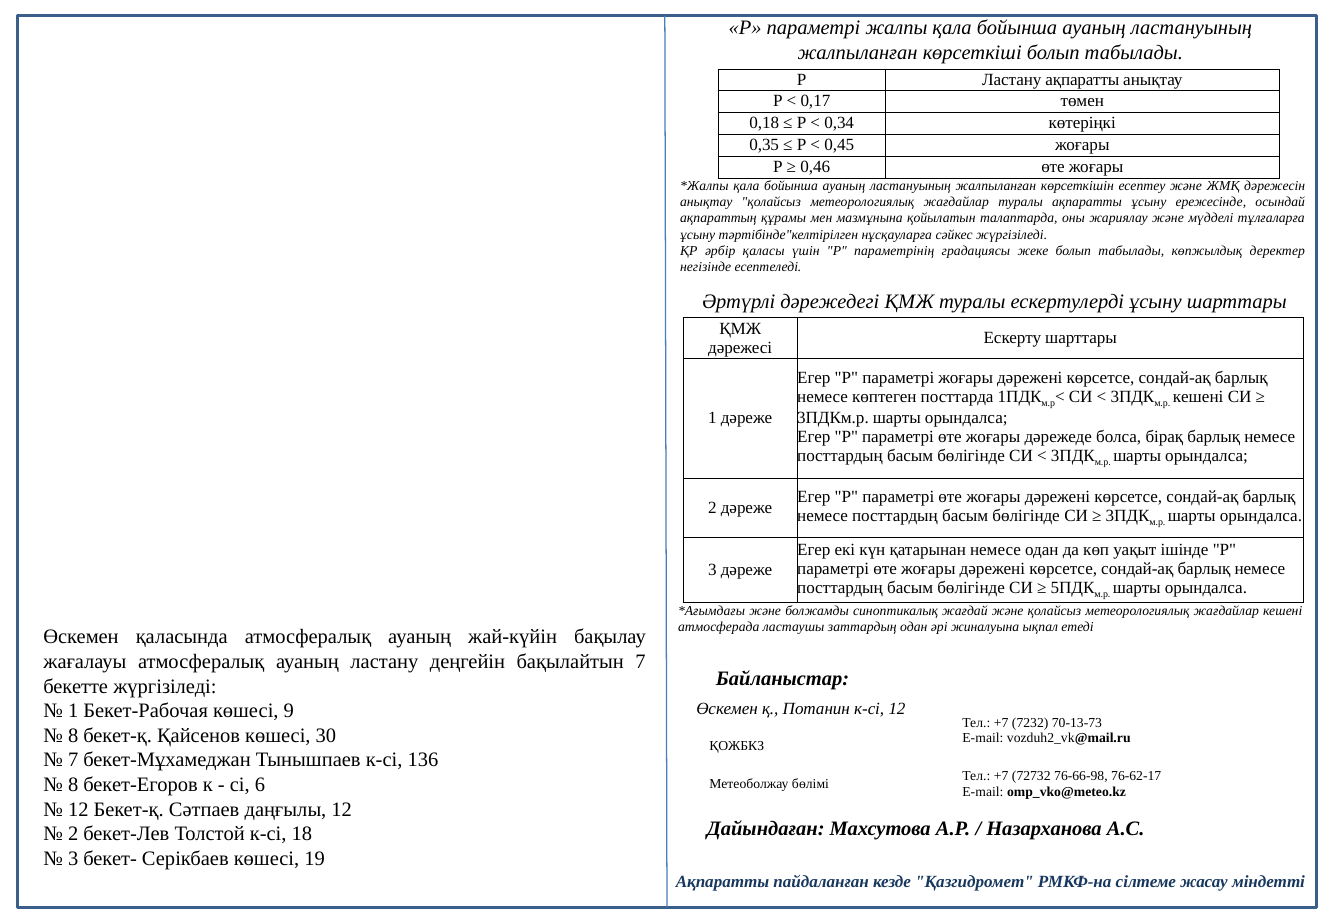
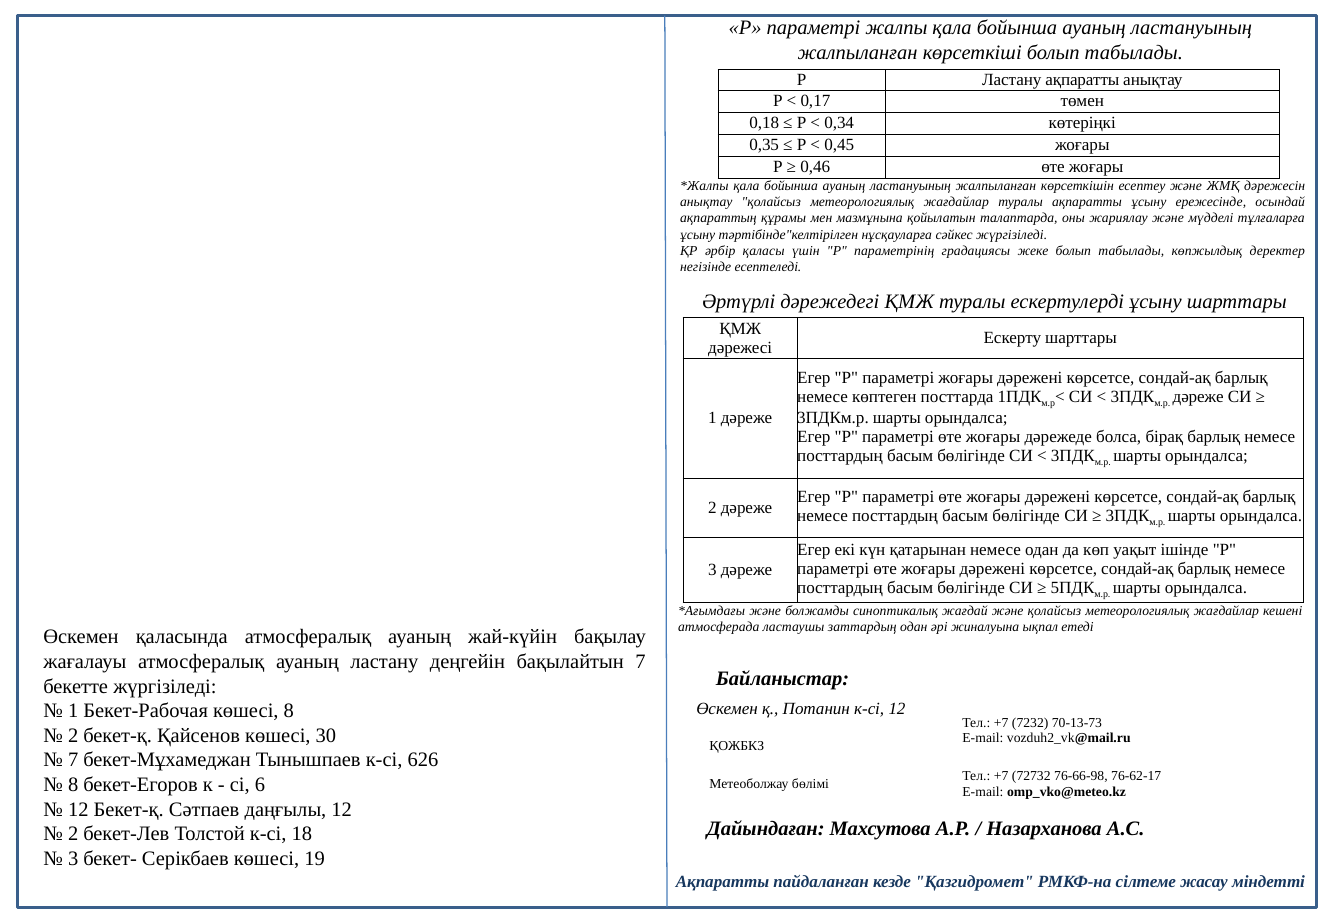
кешені at (1198, 397): кешені -> дәреже
көшесі 9: 9 -> 8
8 at (73, 736): 8 -> 2
136: 136 -> 626
